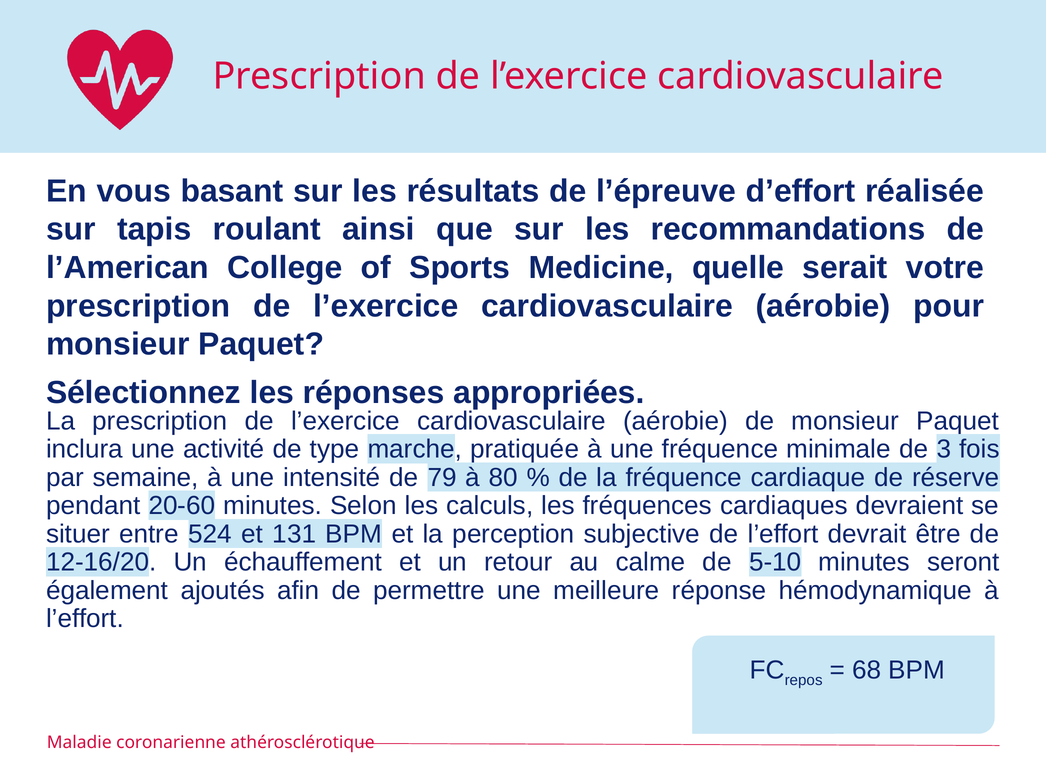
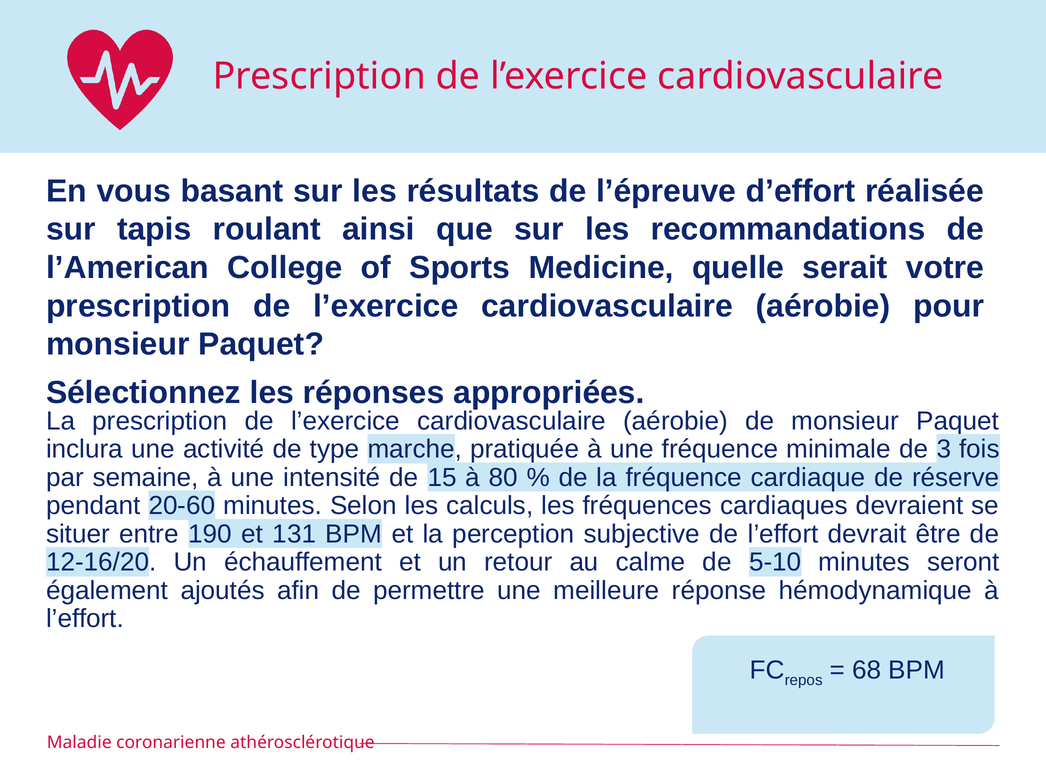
79: 79 -> 15
524: 524 -> 190
